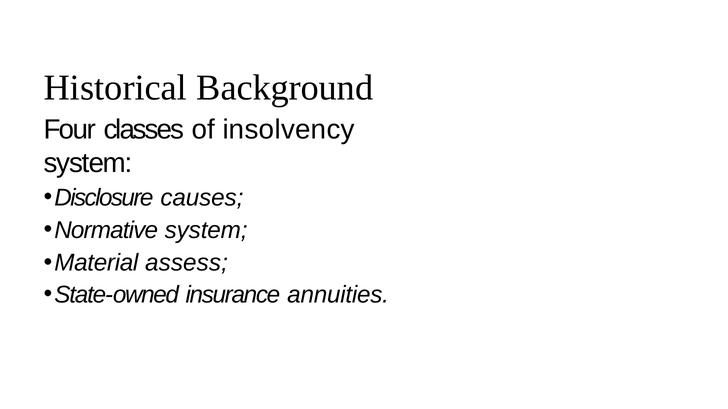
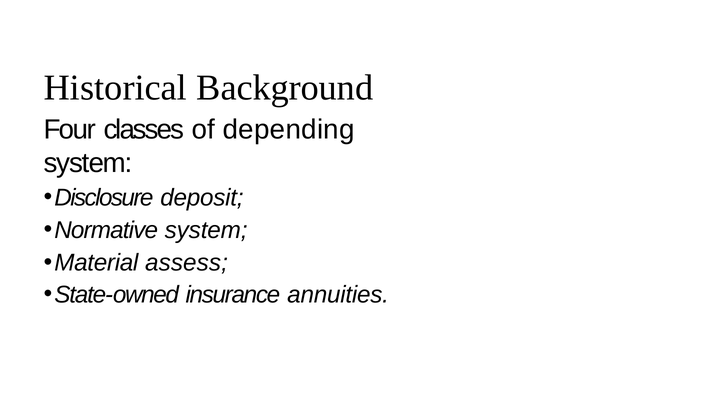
insolvency: insolvency -> depending
causes: causes -> deposit
